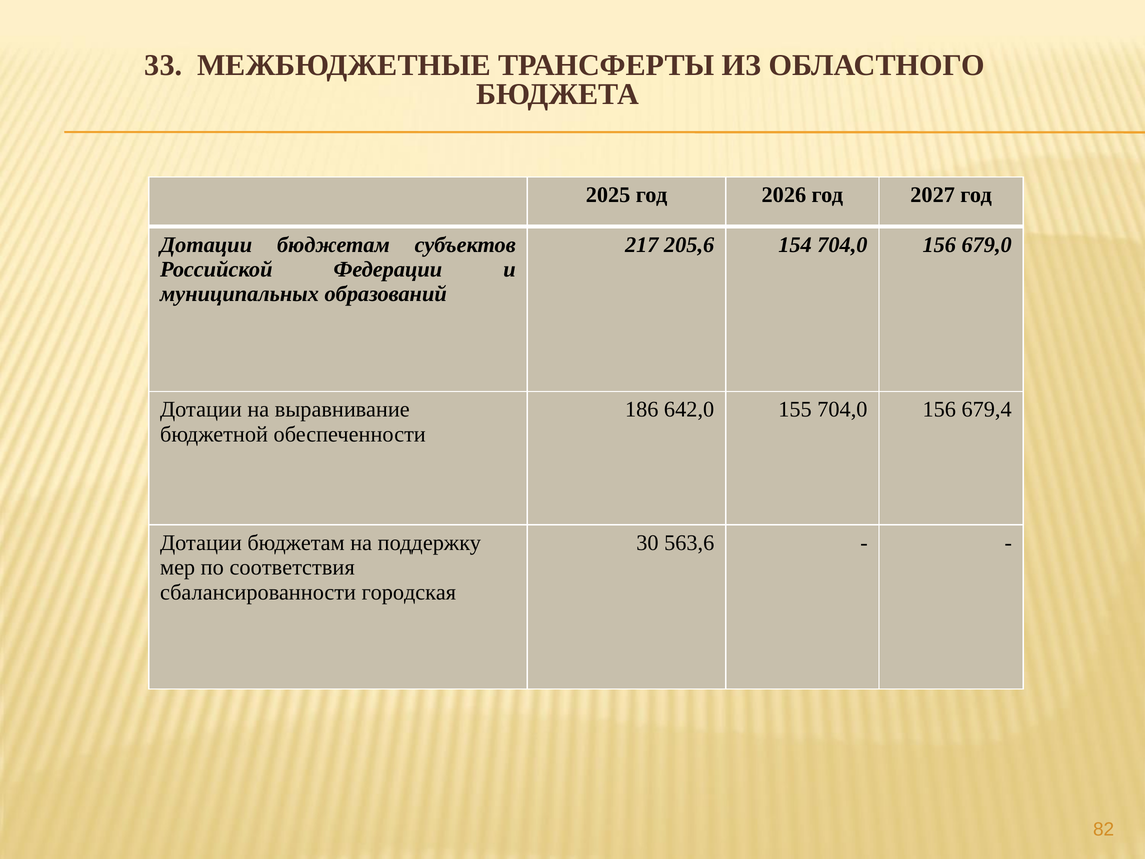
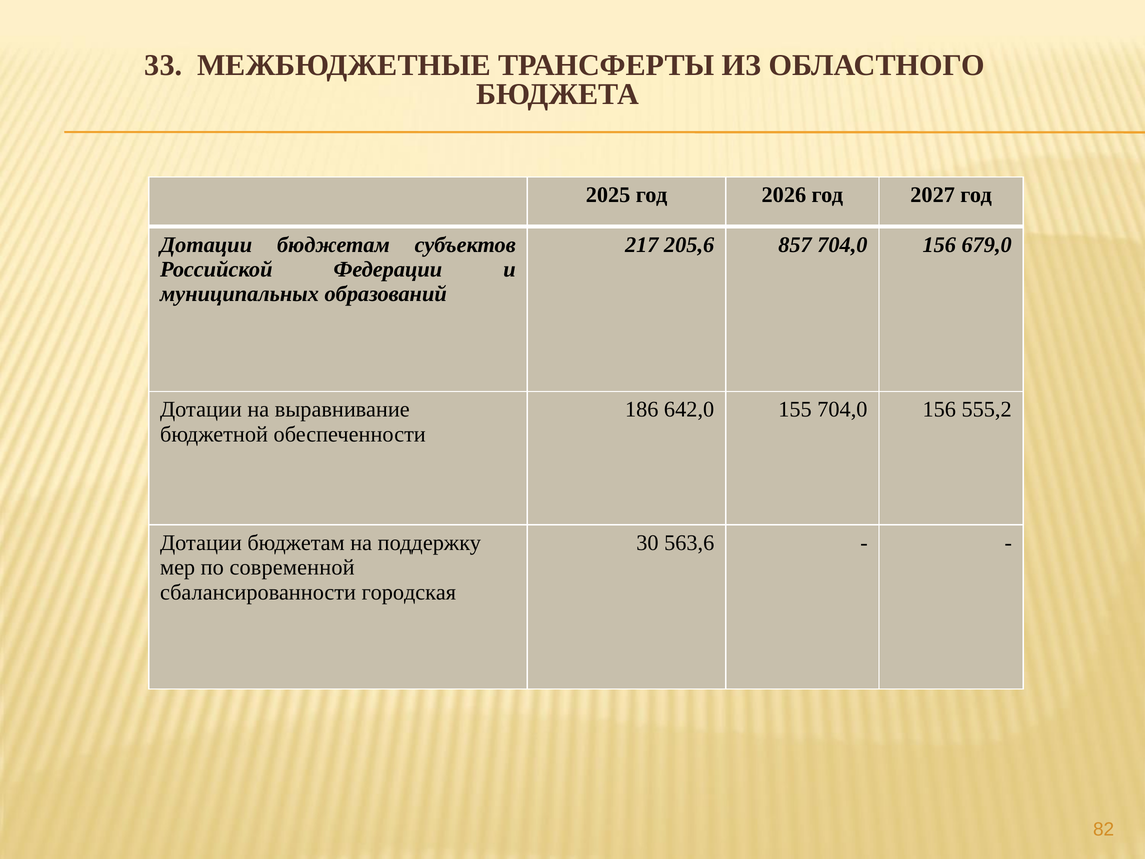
154: 154 -> 857
679,4: 679,4 -> 555,2
соответствия: соответствия -> современной
